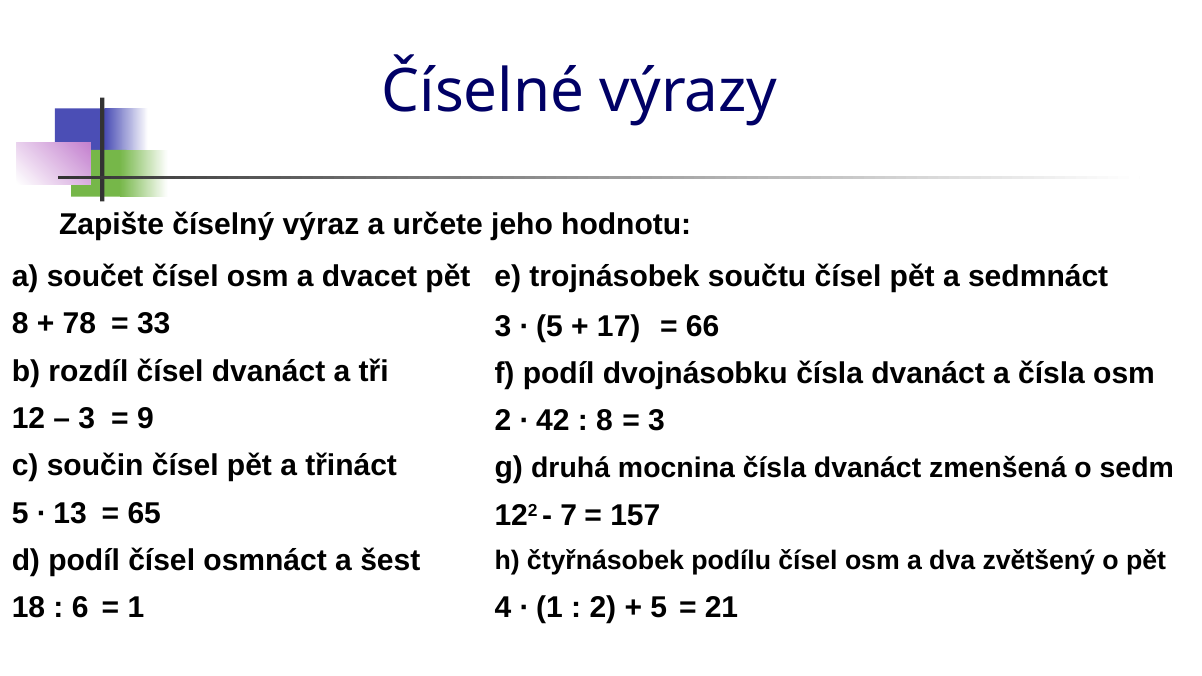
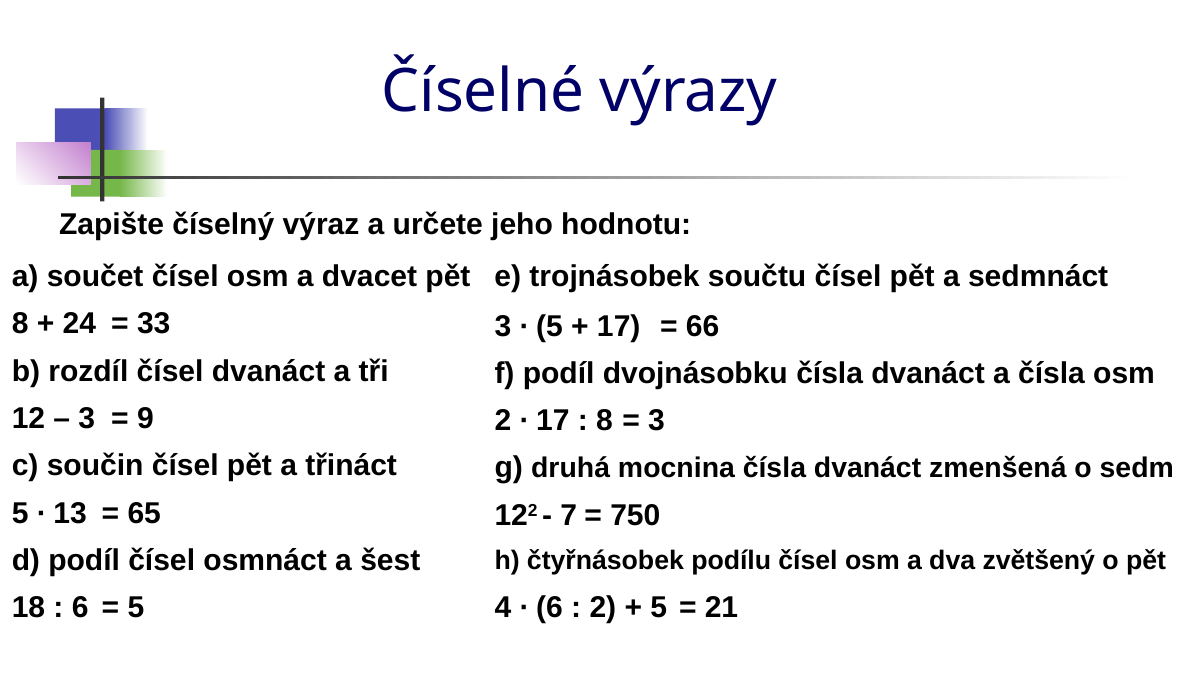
78: 78 -> 24
42 at (553, 421): 42 -> 17
157: 157 -> 750
1 at (136, 608): 1 -> 5
1 at (549, 608): 1 -> 6
